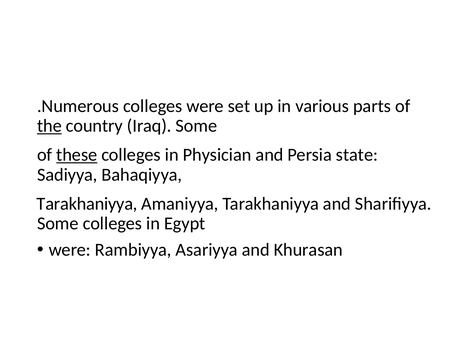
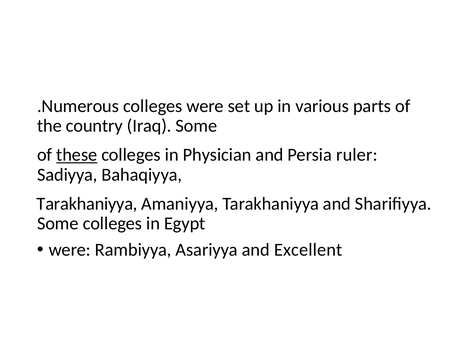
the underline: present -> none
state: state -> ruler
Khurasan: Khurasan -> Excellent
